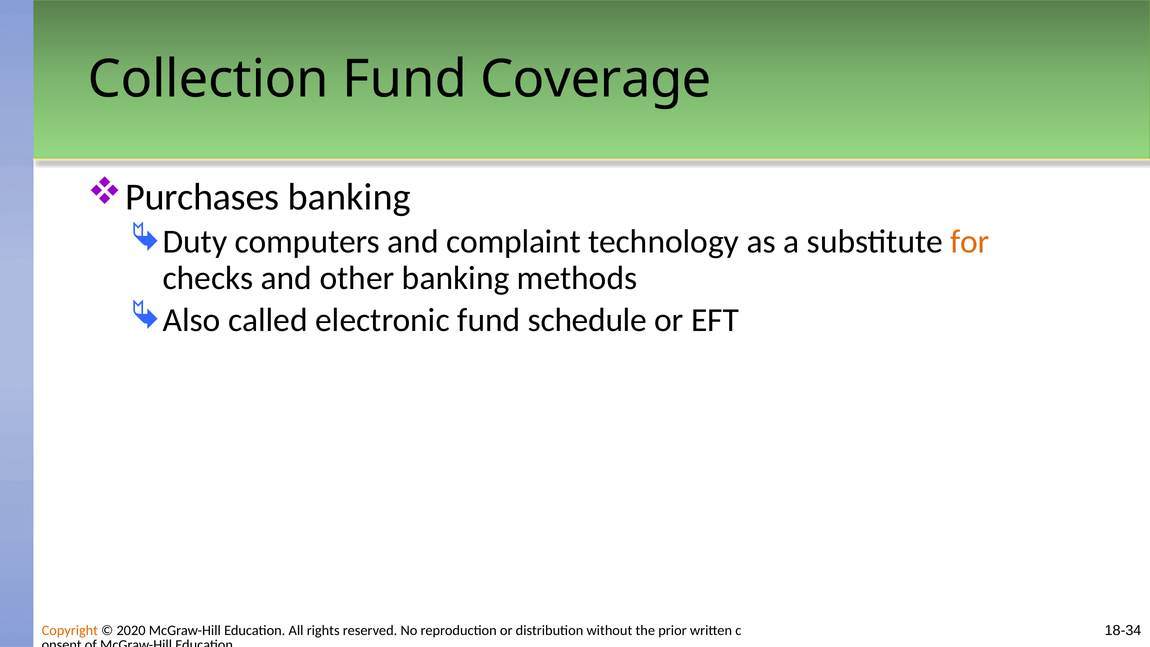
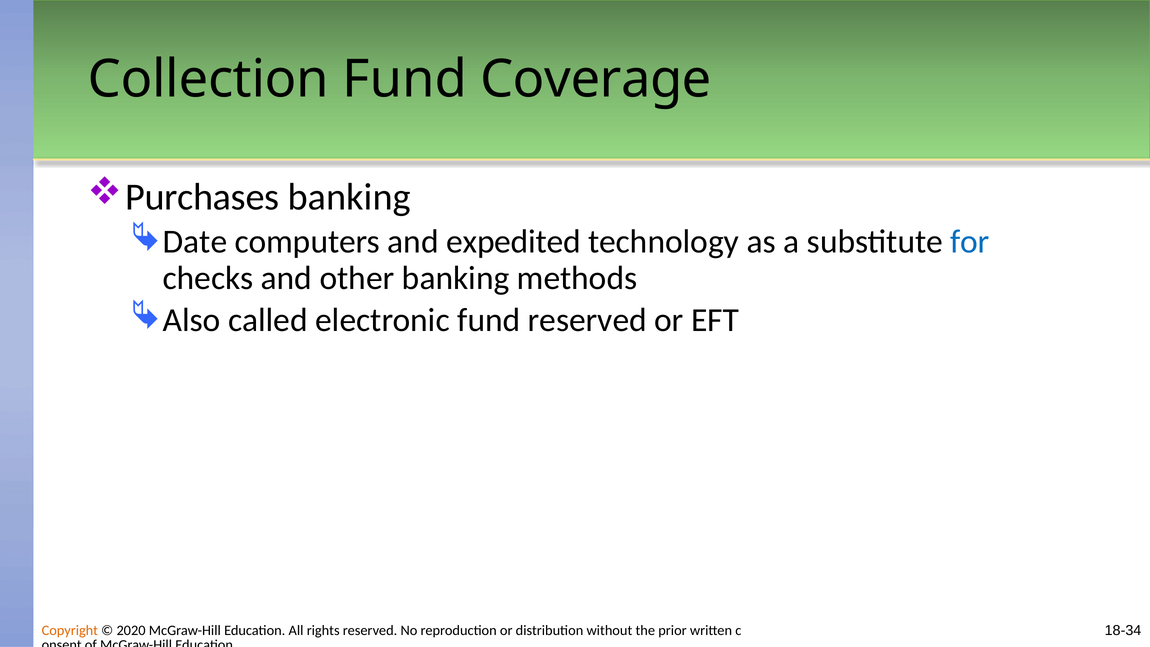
Duty: Duty -> Date
complaint: complaint -> expedited
for colour: orange -> blue
fund schedule: schedule -> reserved
